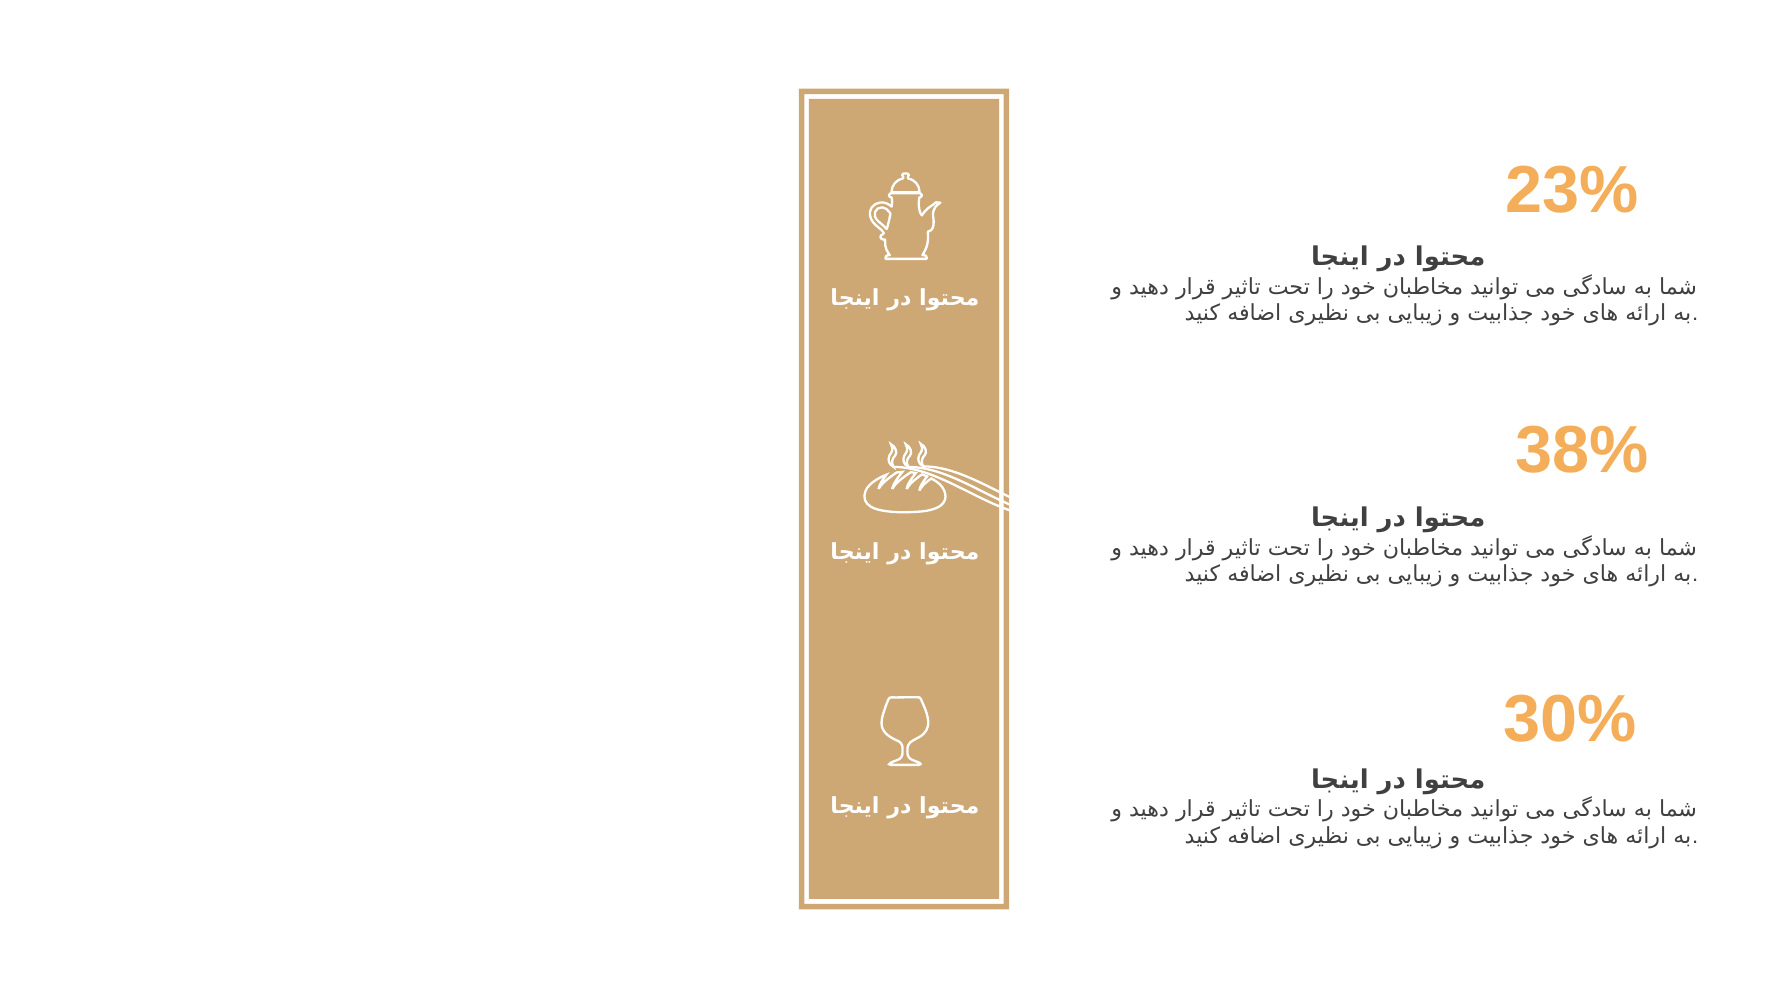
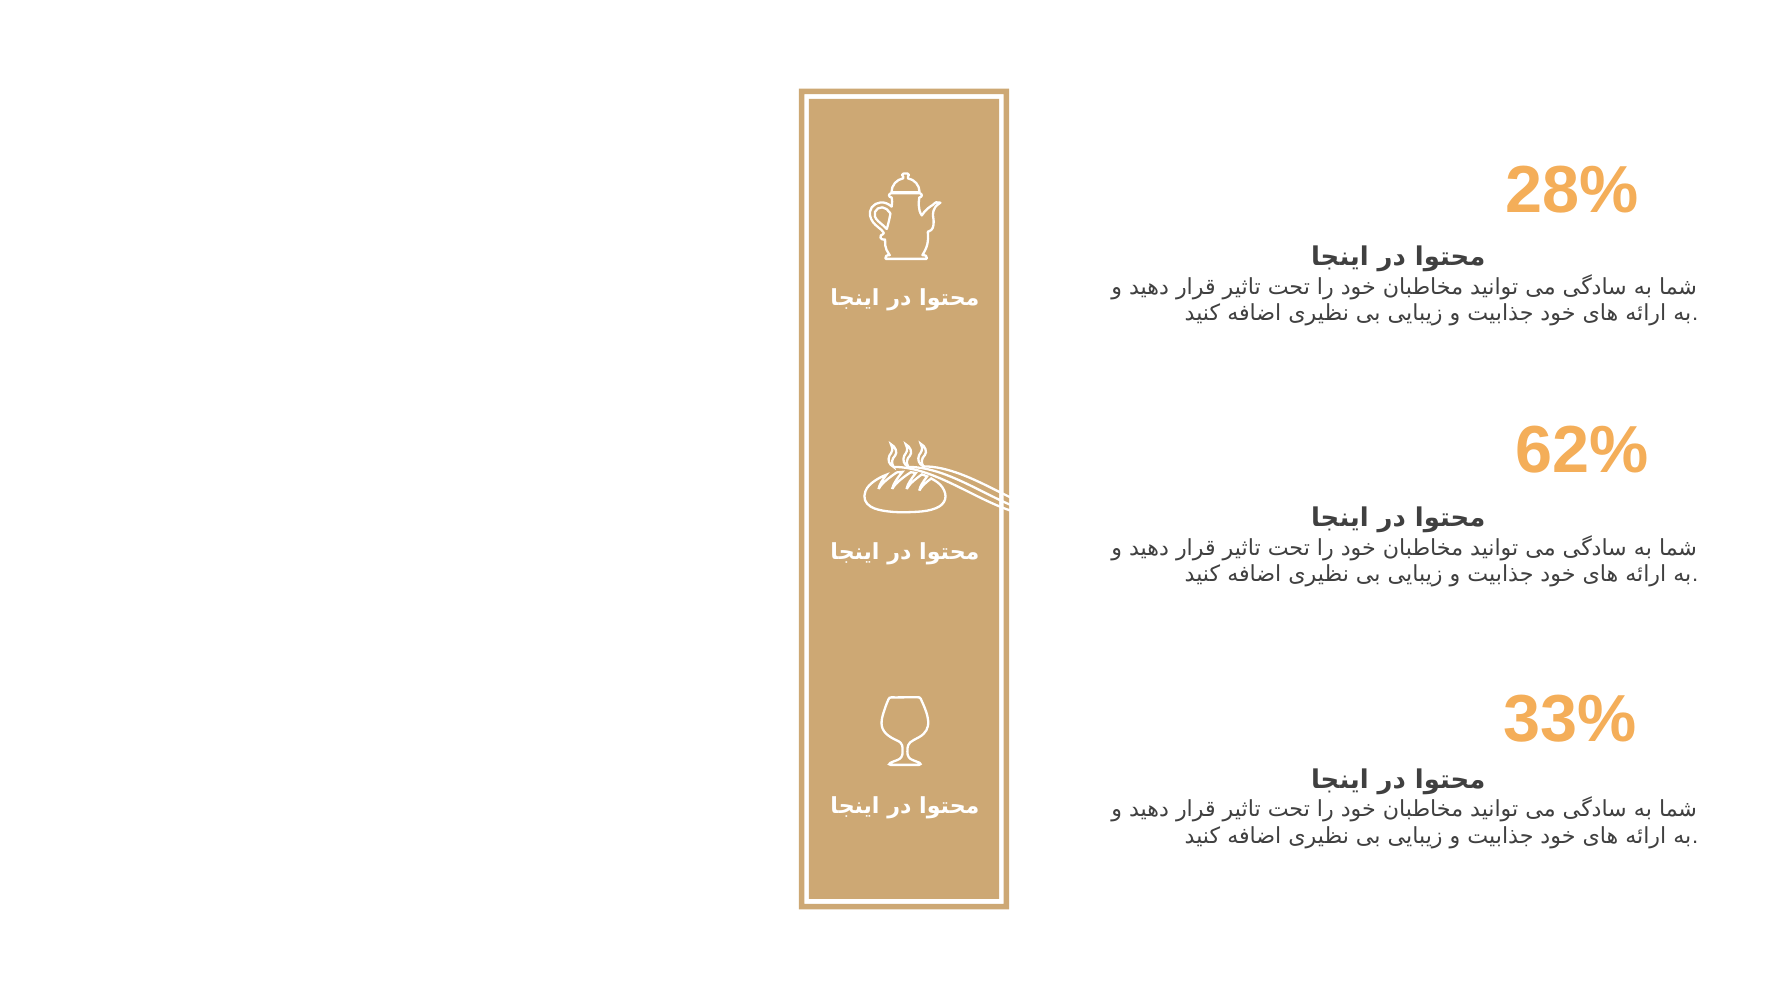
23%: 23% -> 28%
38%: 38% -> 62%
30%: 30% -> 33%
